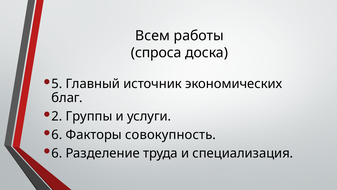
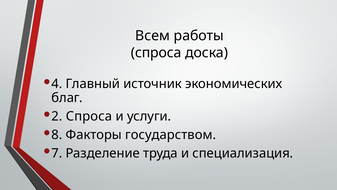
5: 5 -> 4
2 Группы: Группы -> Спроса
6 at (57, 135): 6 -> 8
совокупность: совокупность -> государством
6 at (57, 153): 6 -> 7
